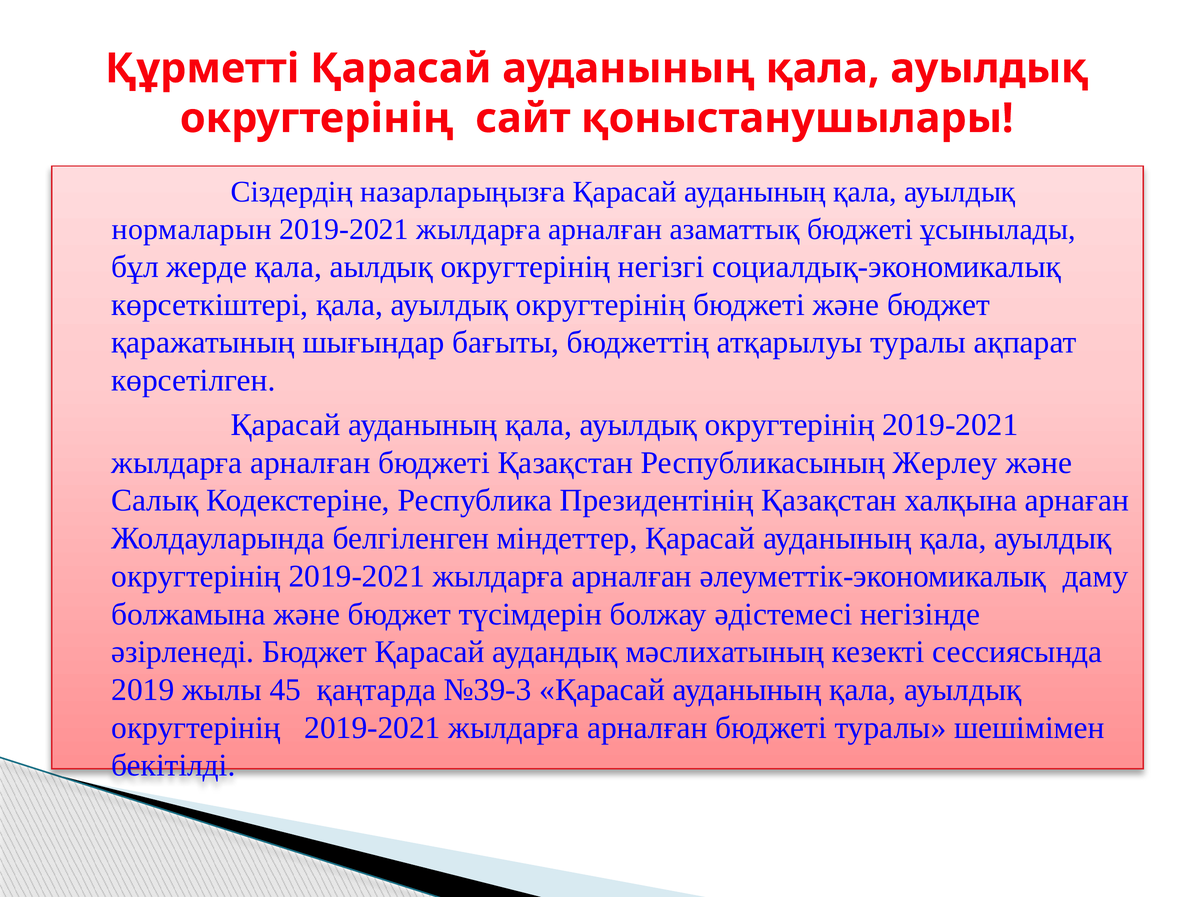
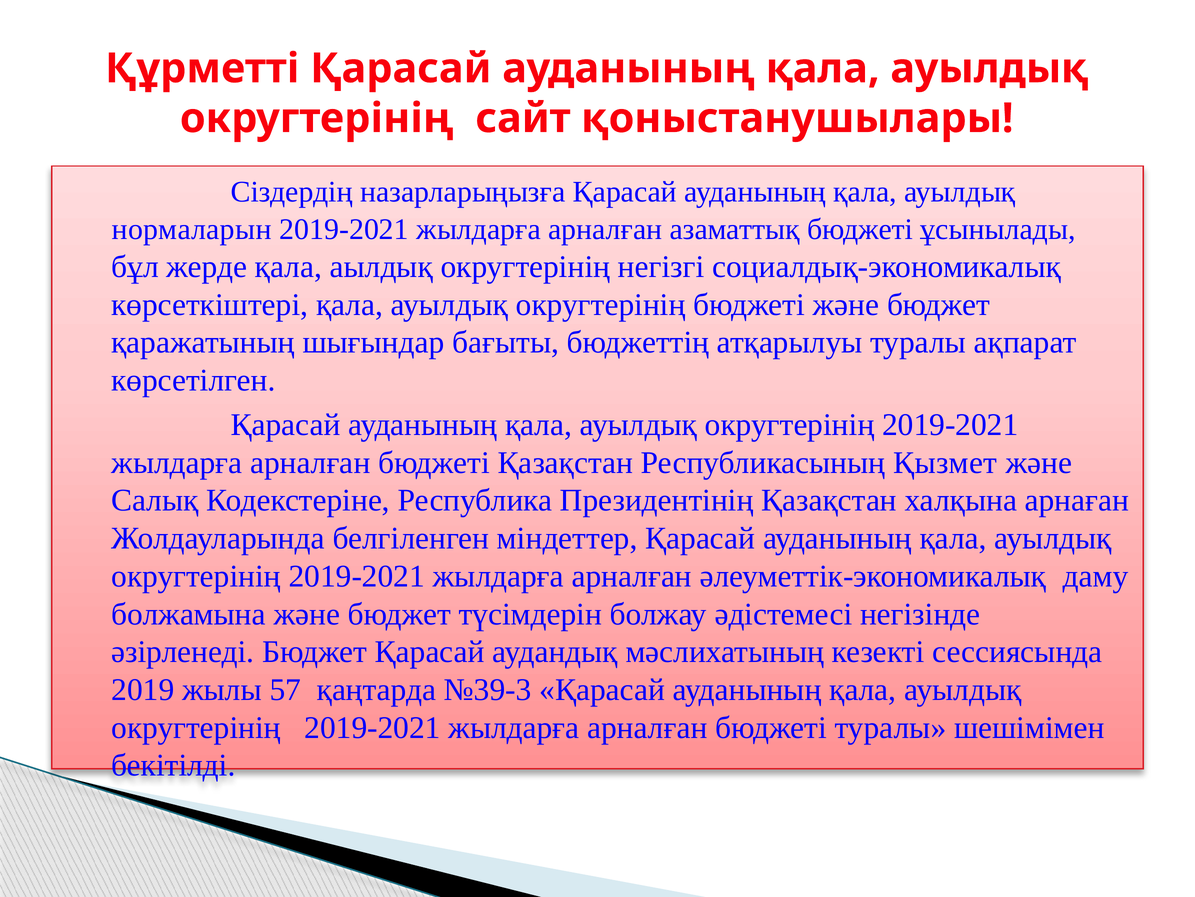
Жерлеу: Жерлеу -> Қызмет
45: 45 -> 57
